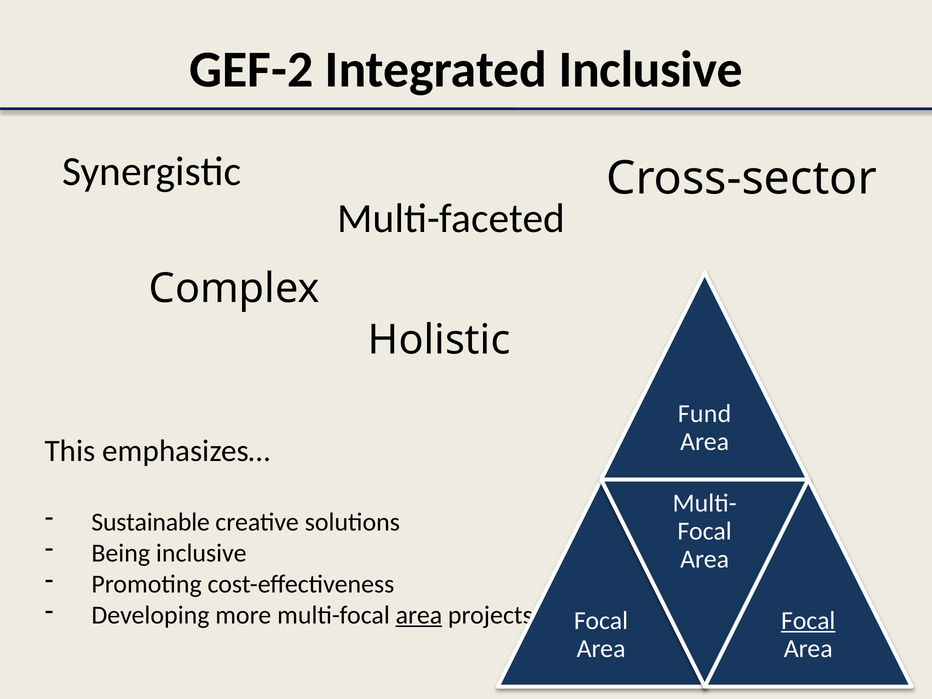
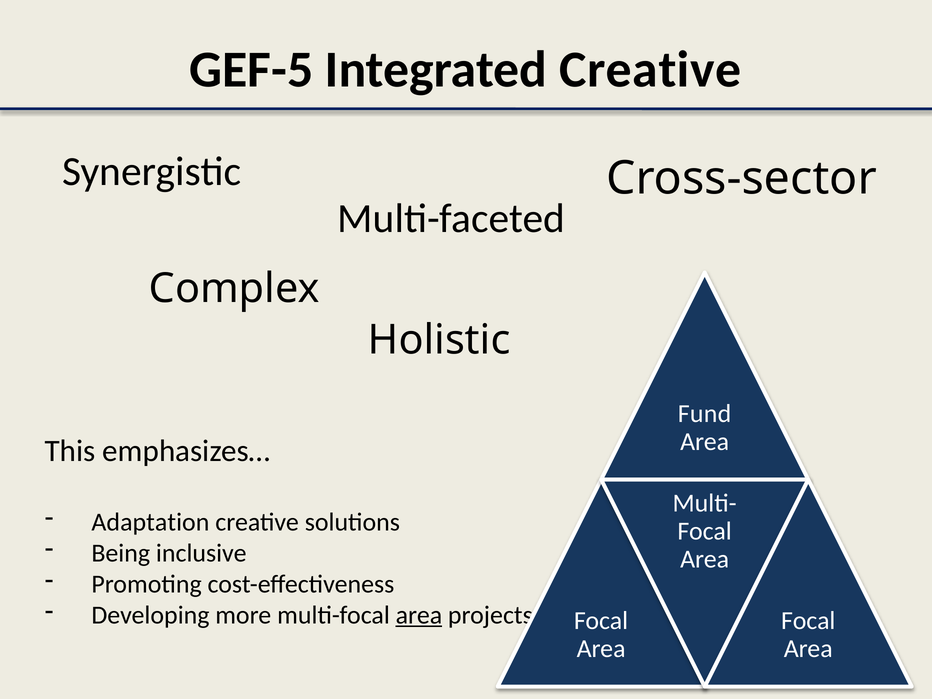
GEF-2: GEF-2 -> GEF-5
Integrated Inclusive: Inclusive -> Creative
Sustainable: Sustainable -> Adaptation
Focal at (808, 621) underline: present -> none
